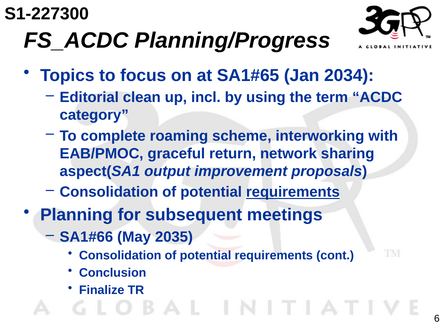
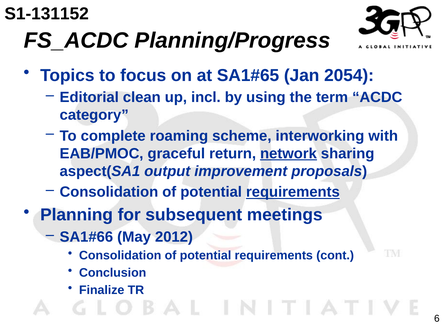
S1-227300: S1-227300 -> S1-131152
2034: 2034 -> 2054
network underline: none -> present
2035: 2035 -> 2012
